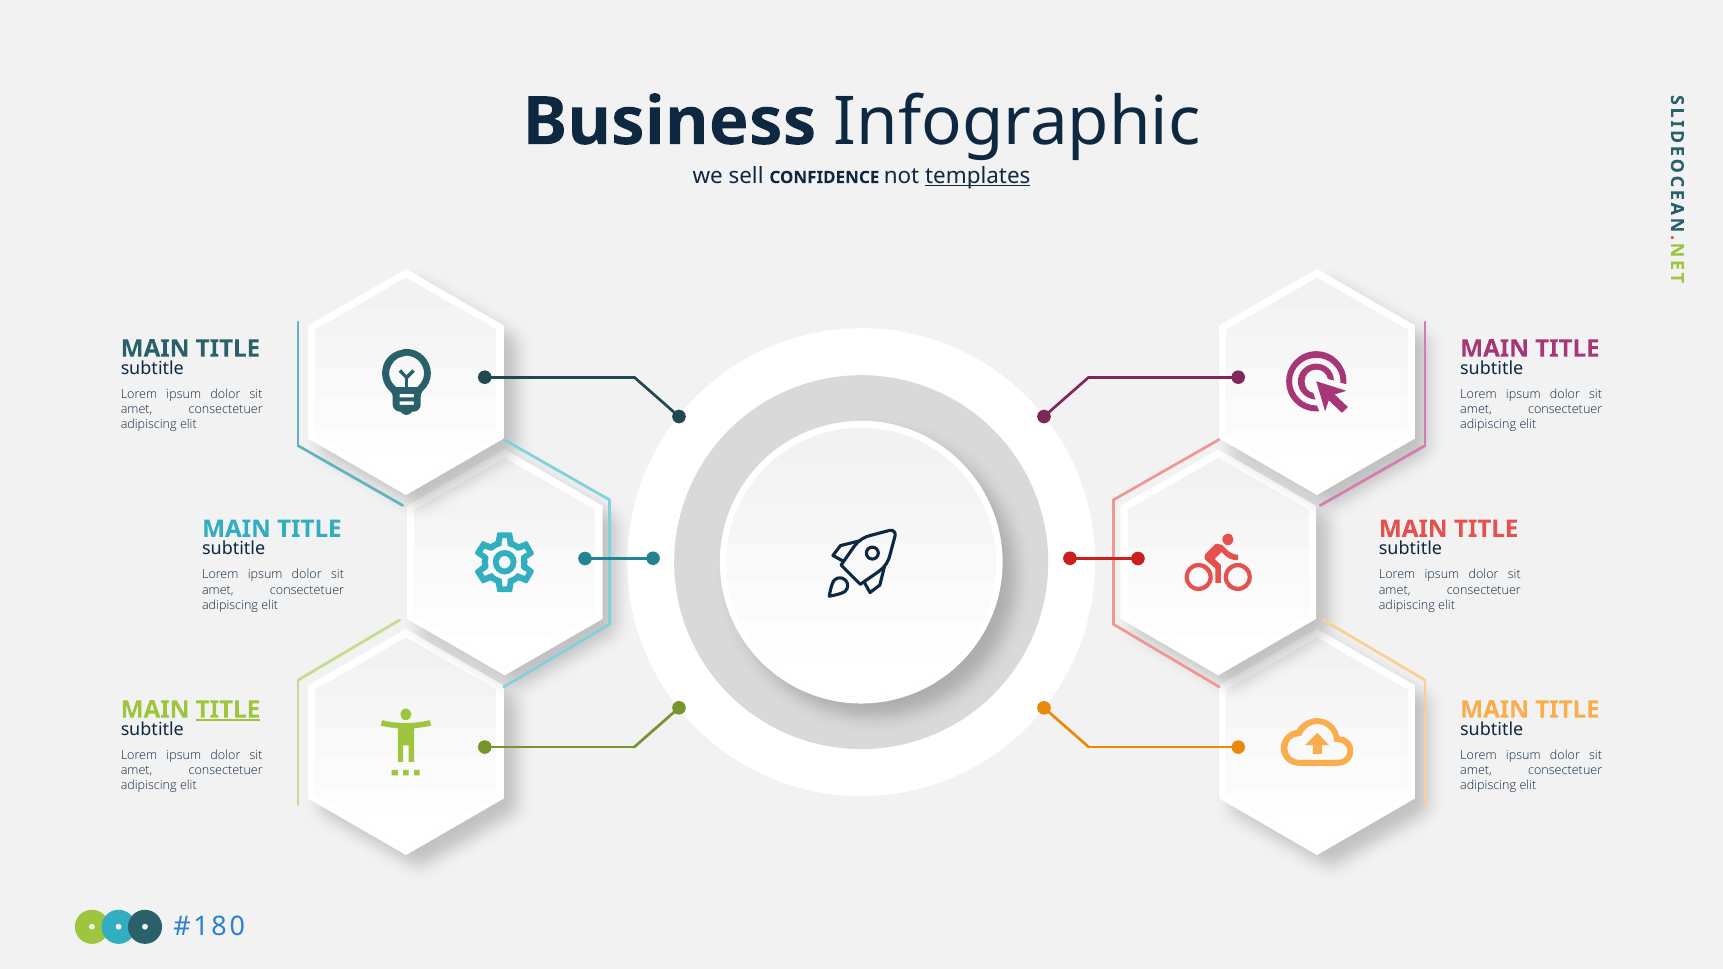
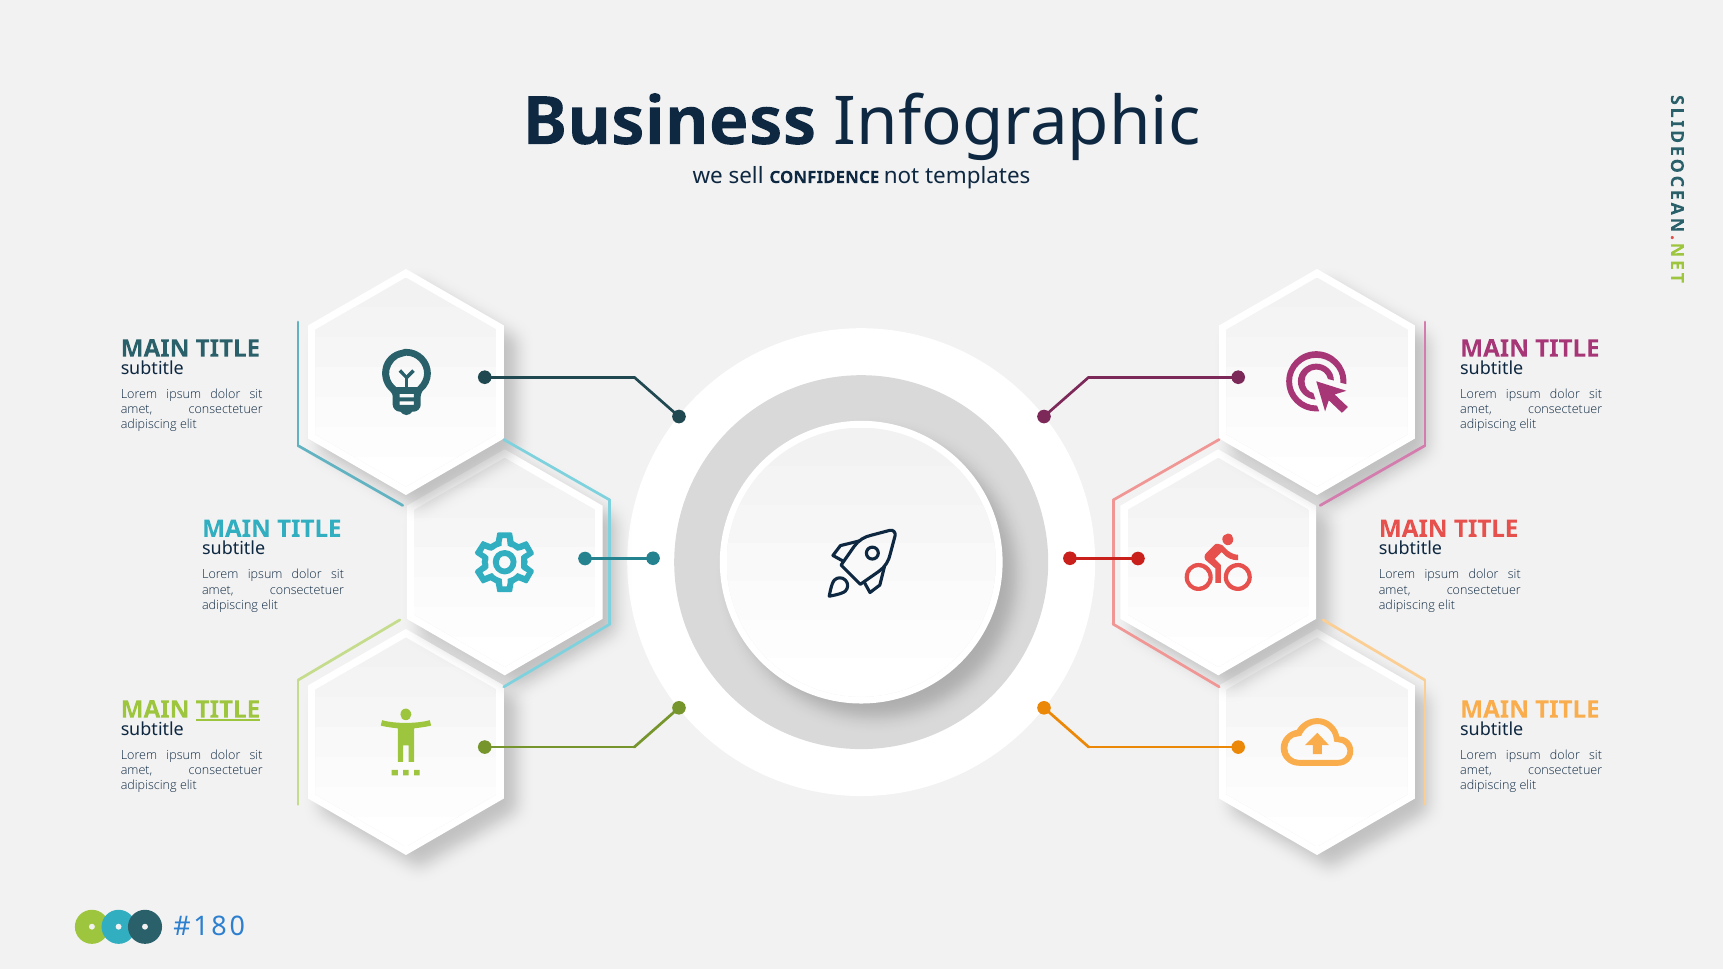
templates underline: present -> none
